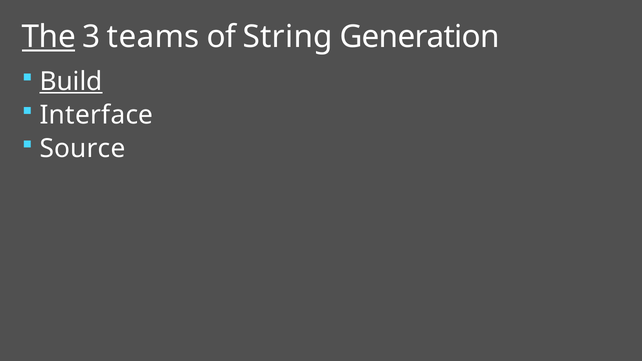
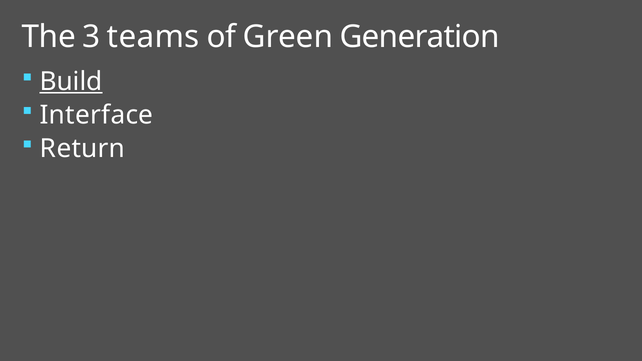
The underline: present -> none
String: String -> Green
Source: Source -> Return
